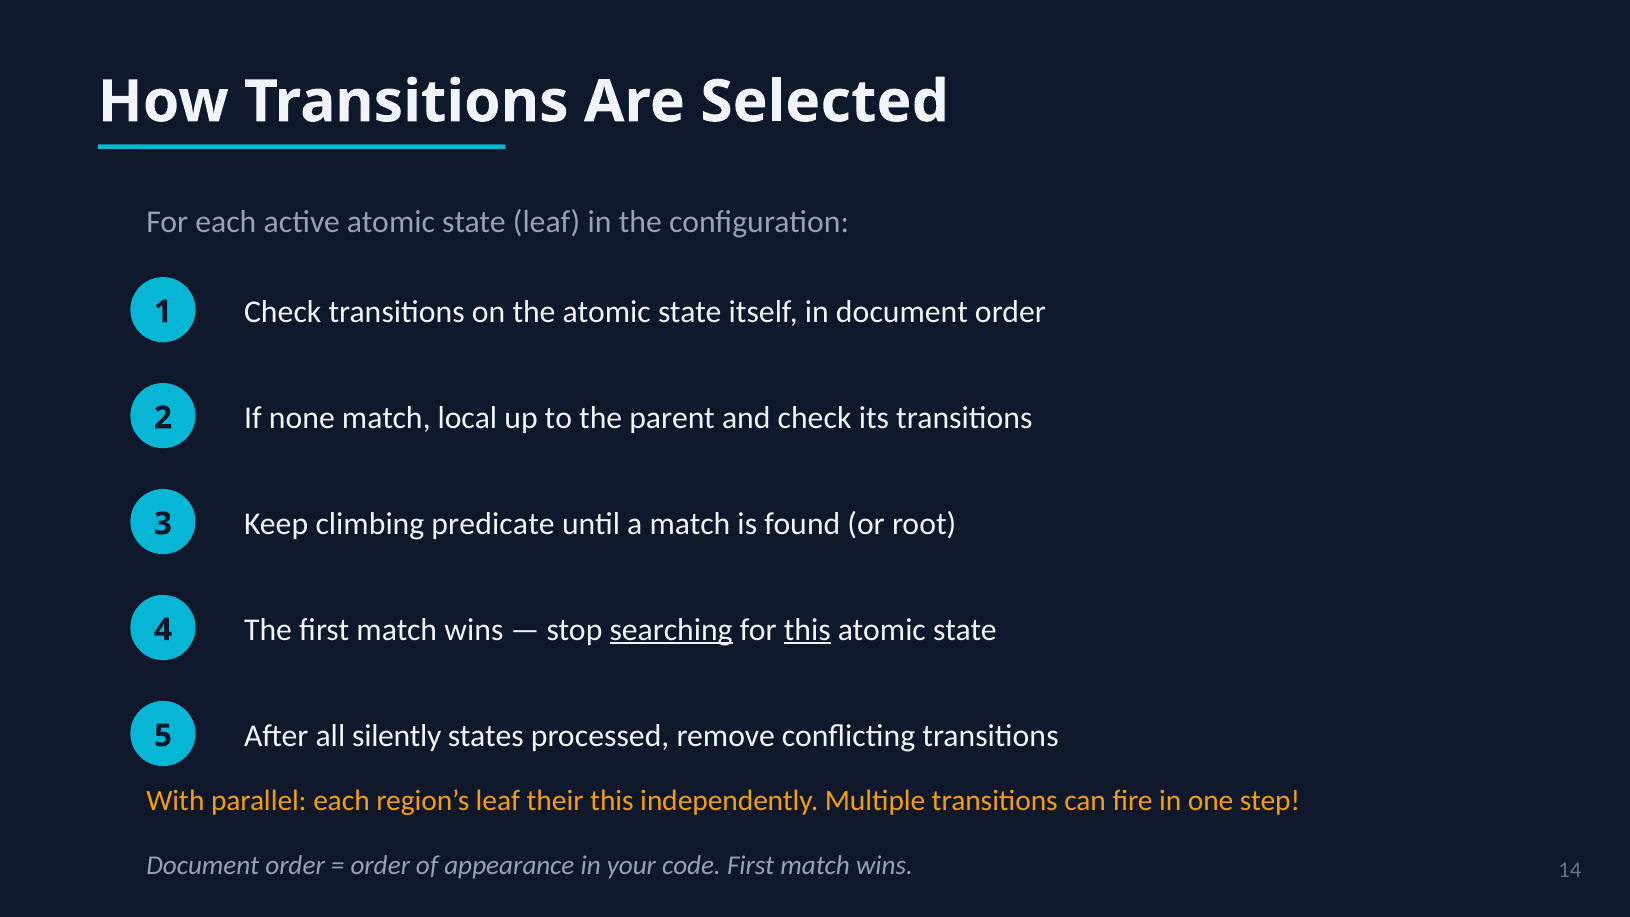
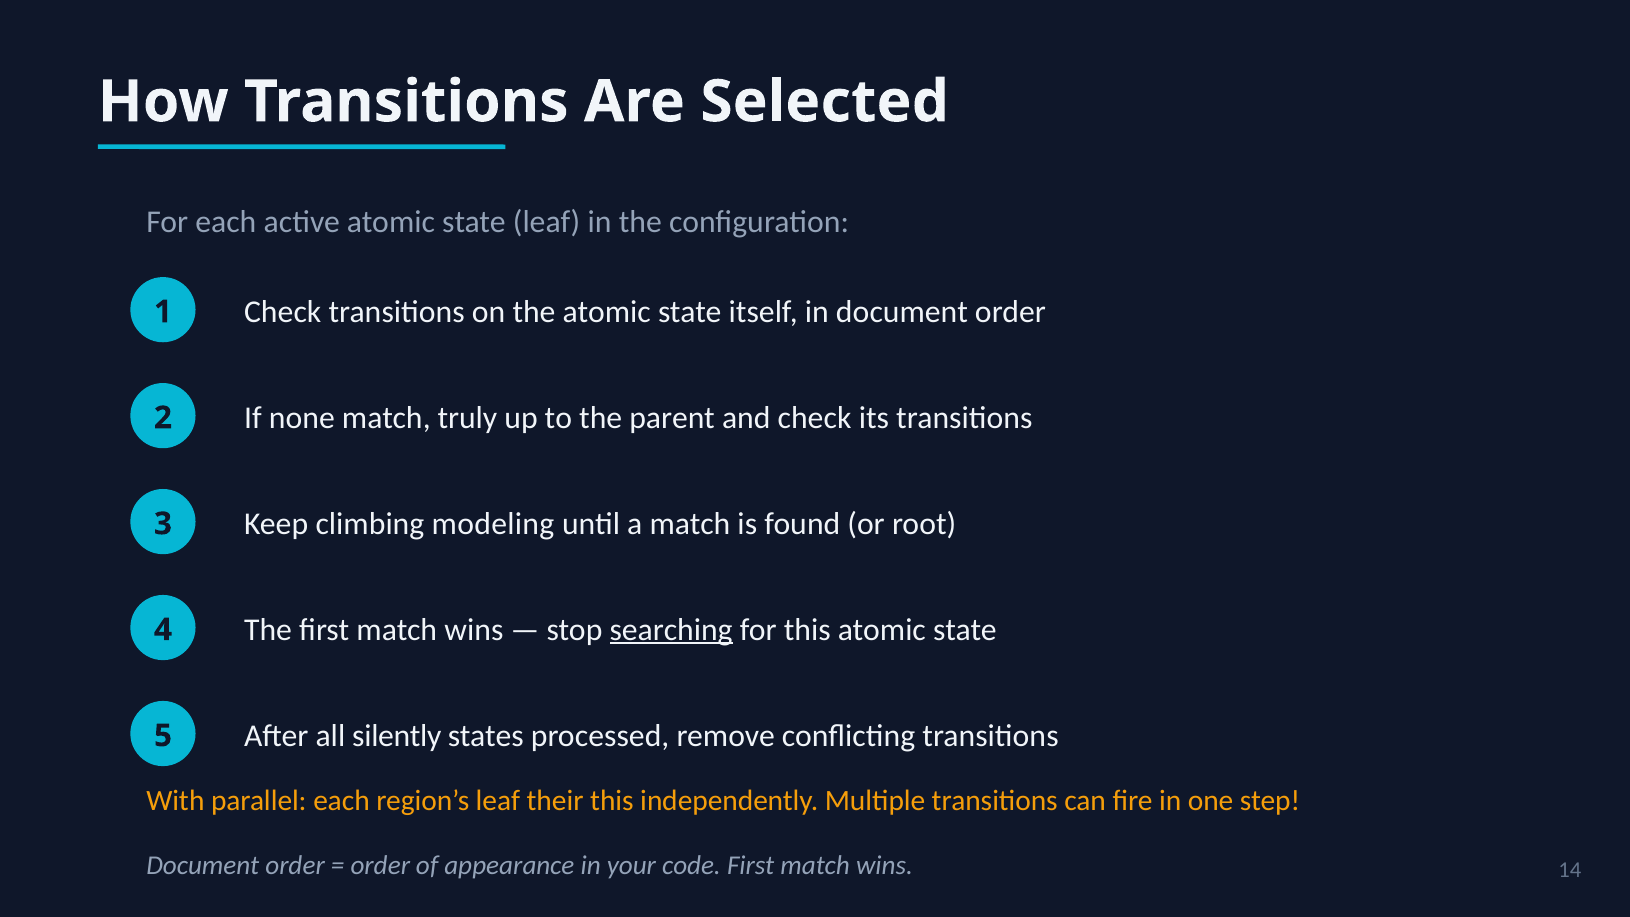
local: local -> truly
predicate: predicate -> modeling
this at (807, 630) underline: present -> none
